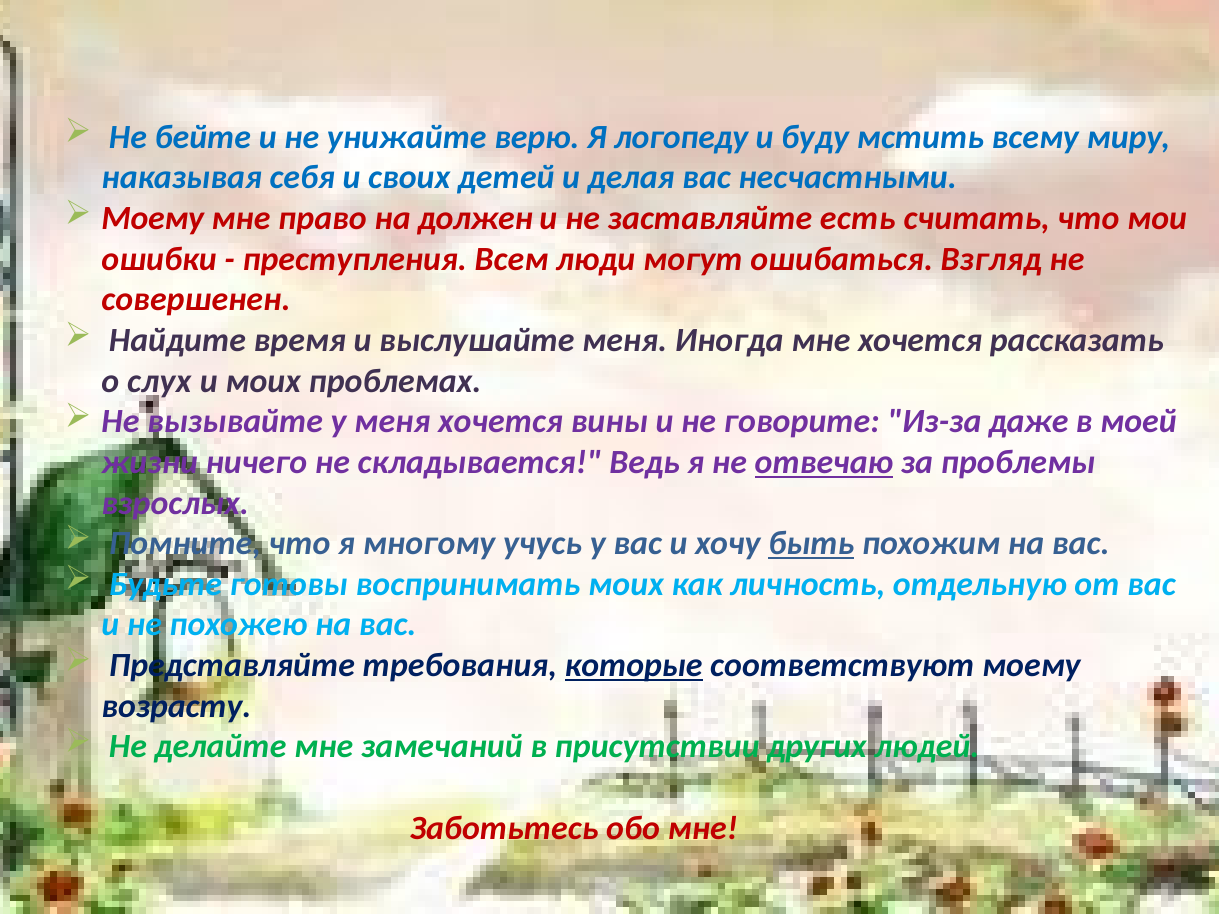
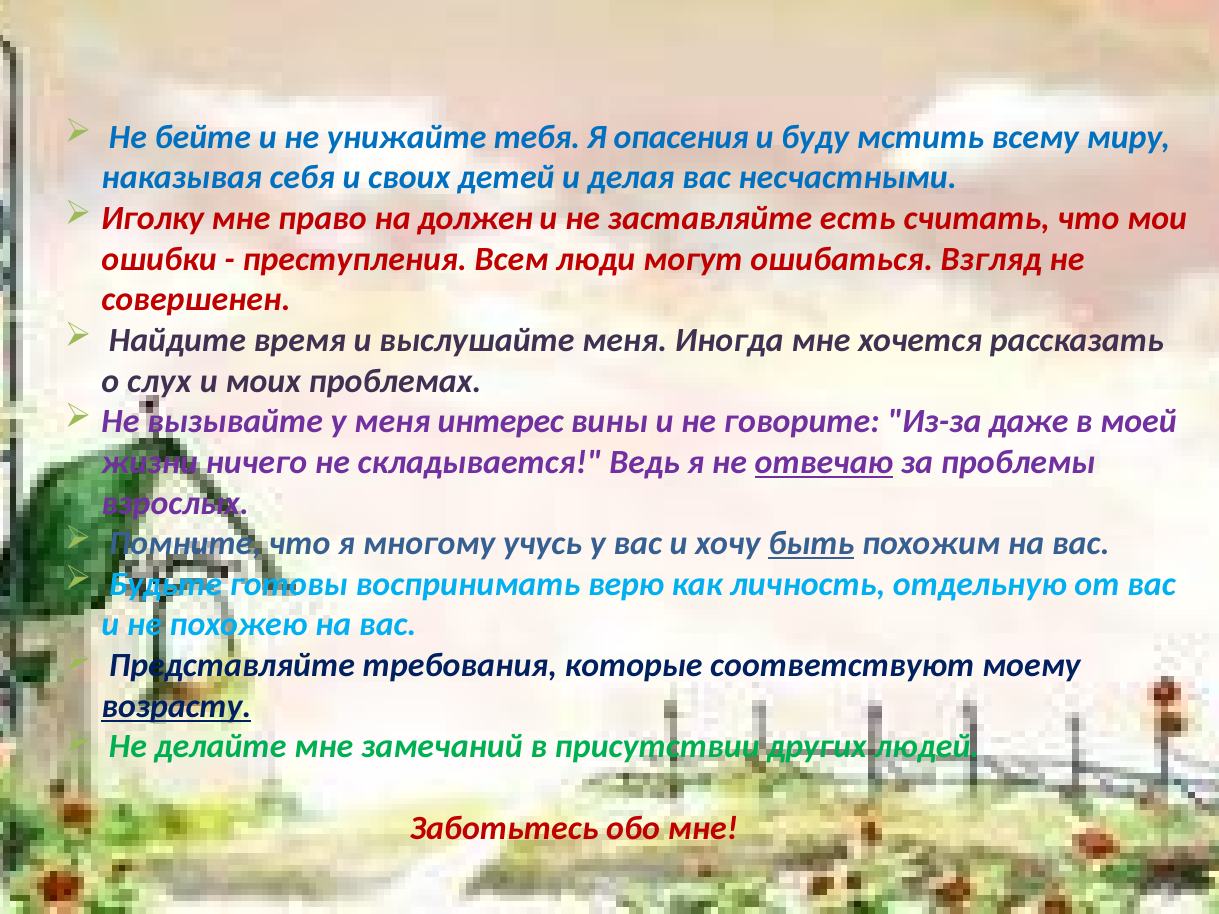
верю: верю -> тебя
логопеду: логопеду -> опасения
Моему at (153, 218): Моему -> Иголку
меня хочется: хочется -> интерес
воспринимать моих: моих -> верю
которые underline: present -> none
возрасту underline: none -> present
